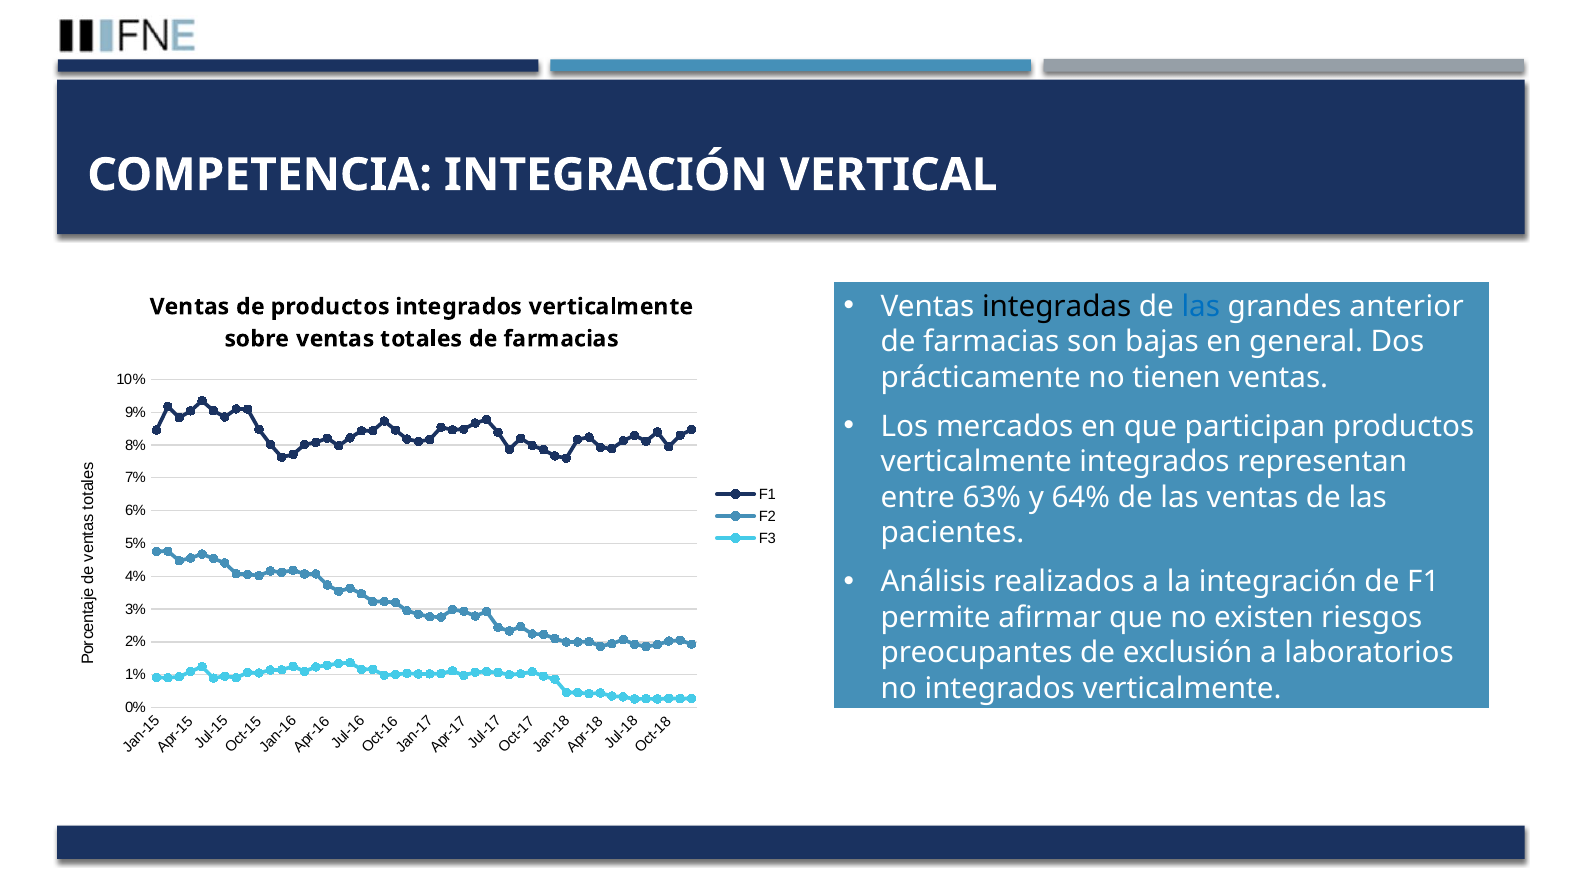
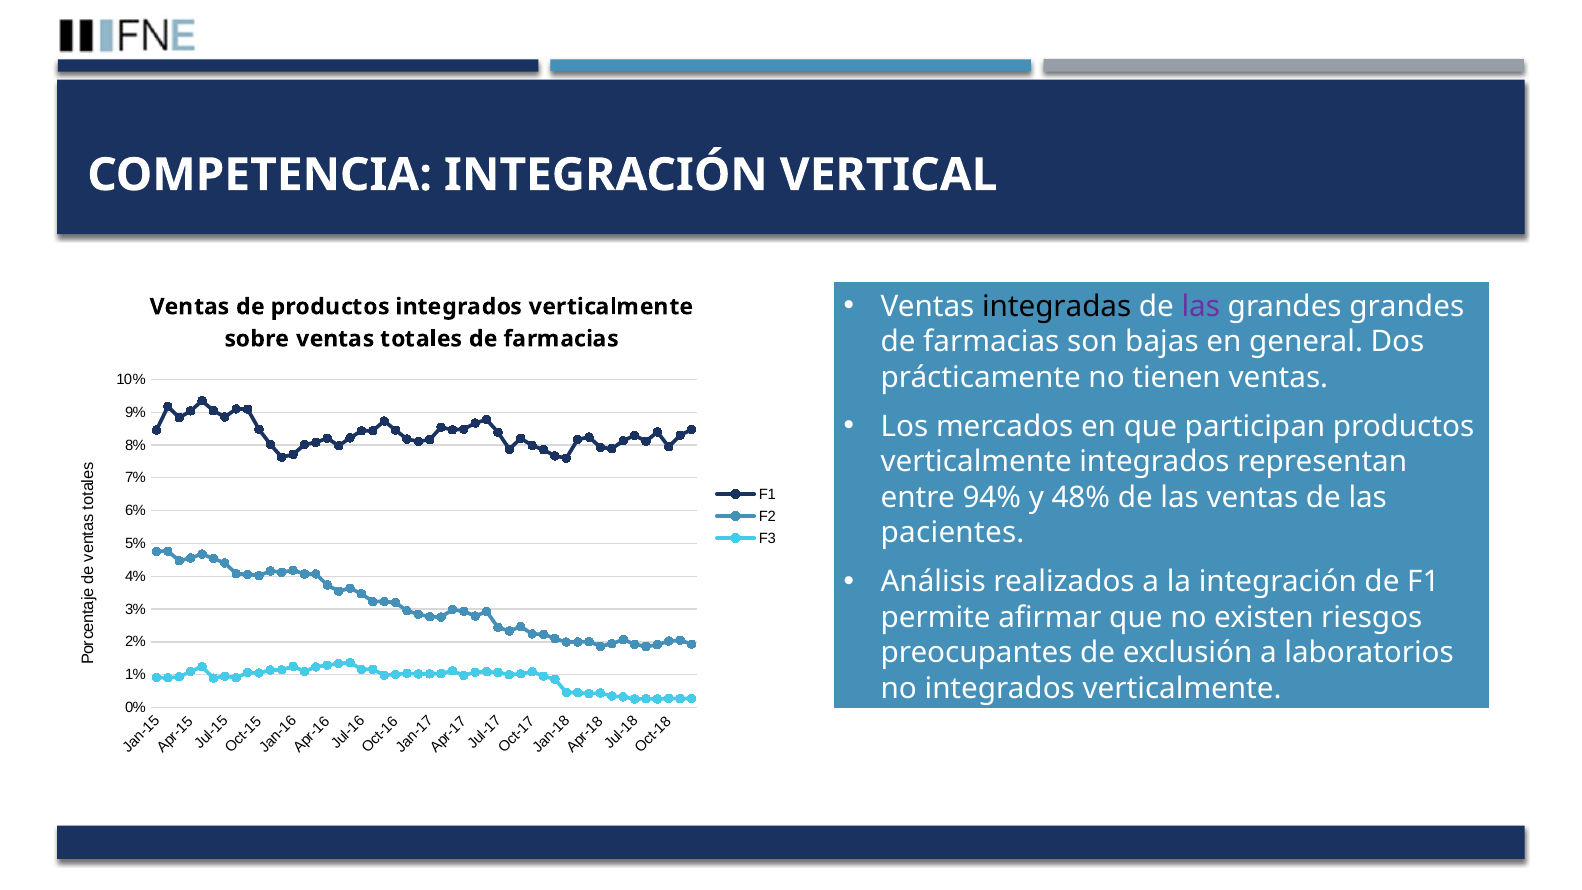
las at (1201, 306) colour: blue -> purple
grandes anterior: anterior -> grandes
63%: 63% -> 94%
64%: 64% -> 48%
